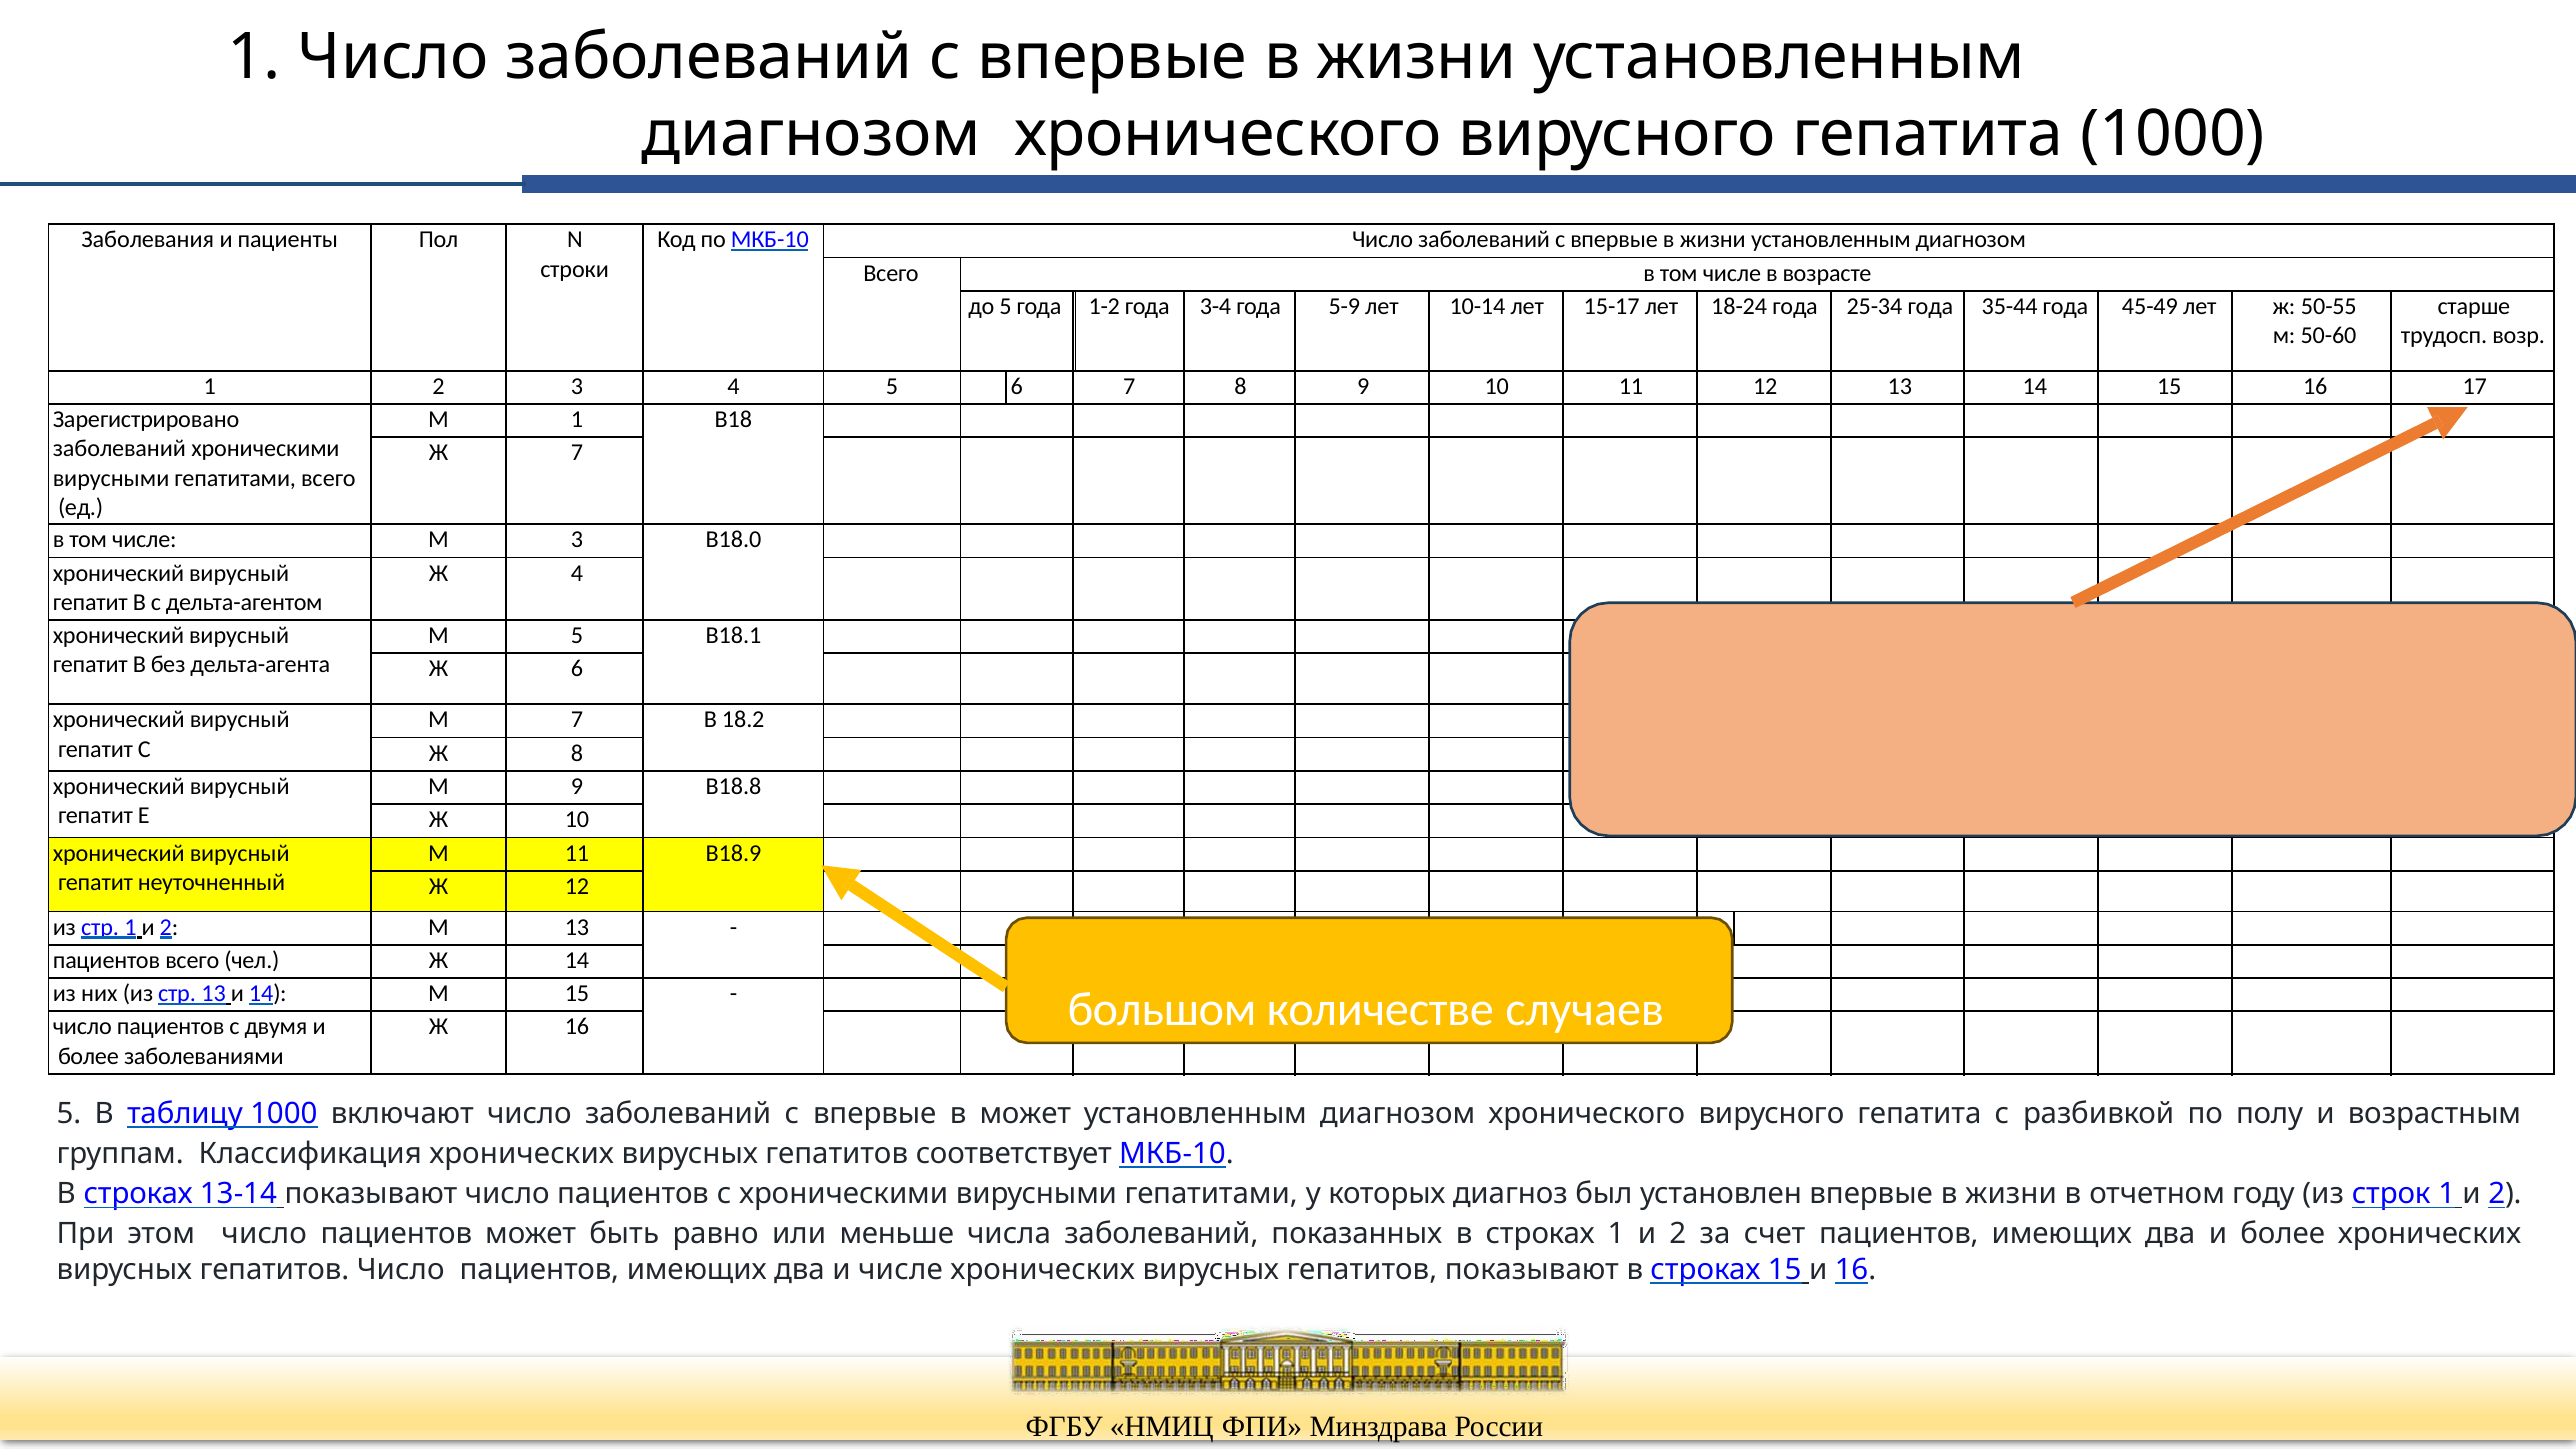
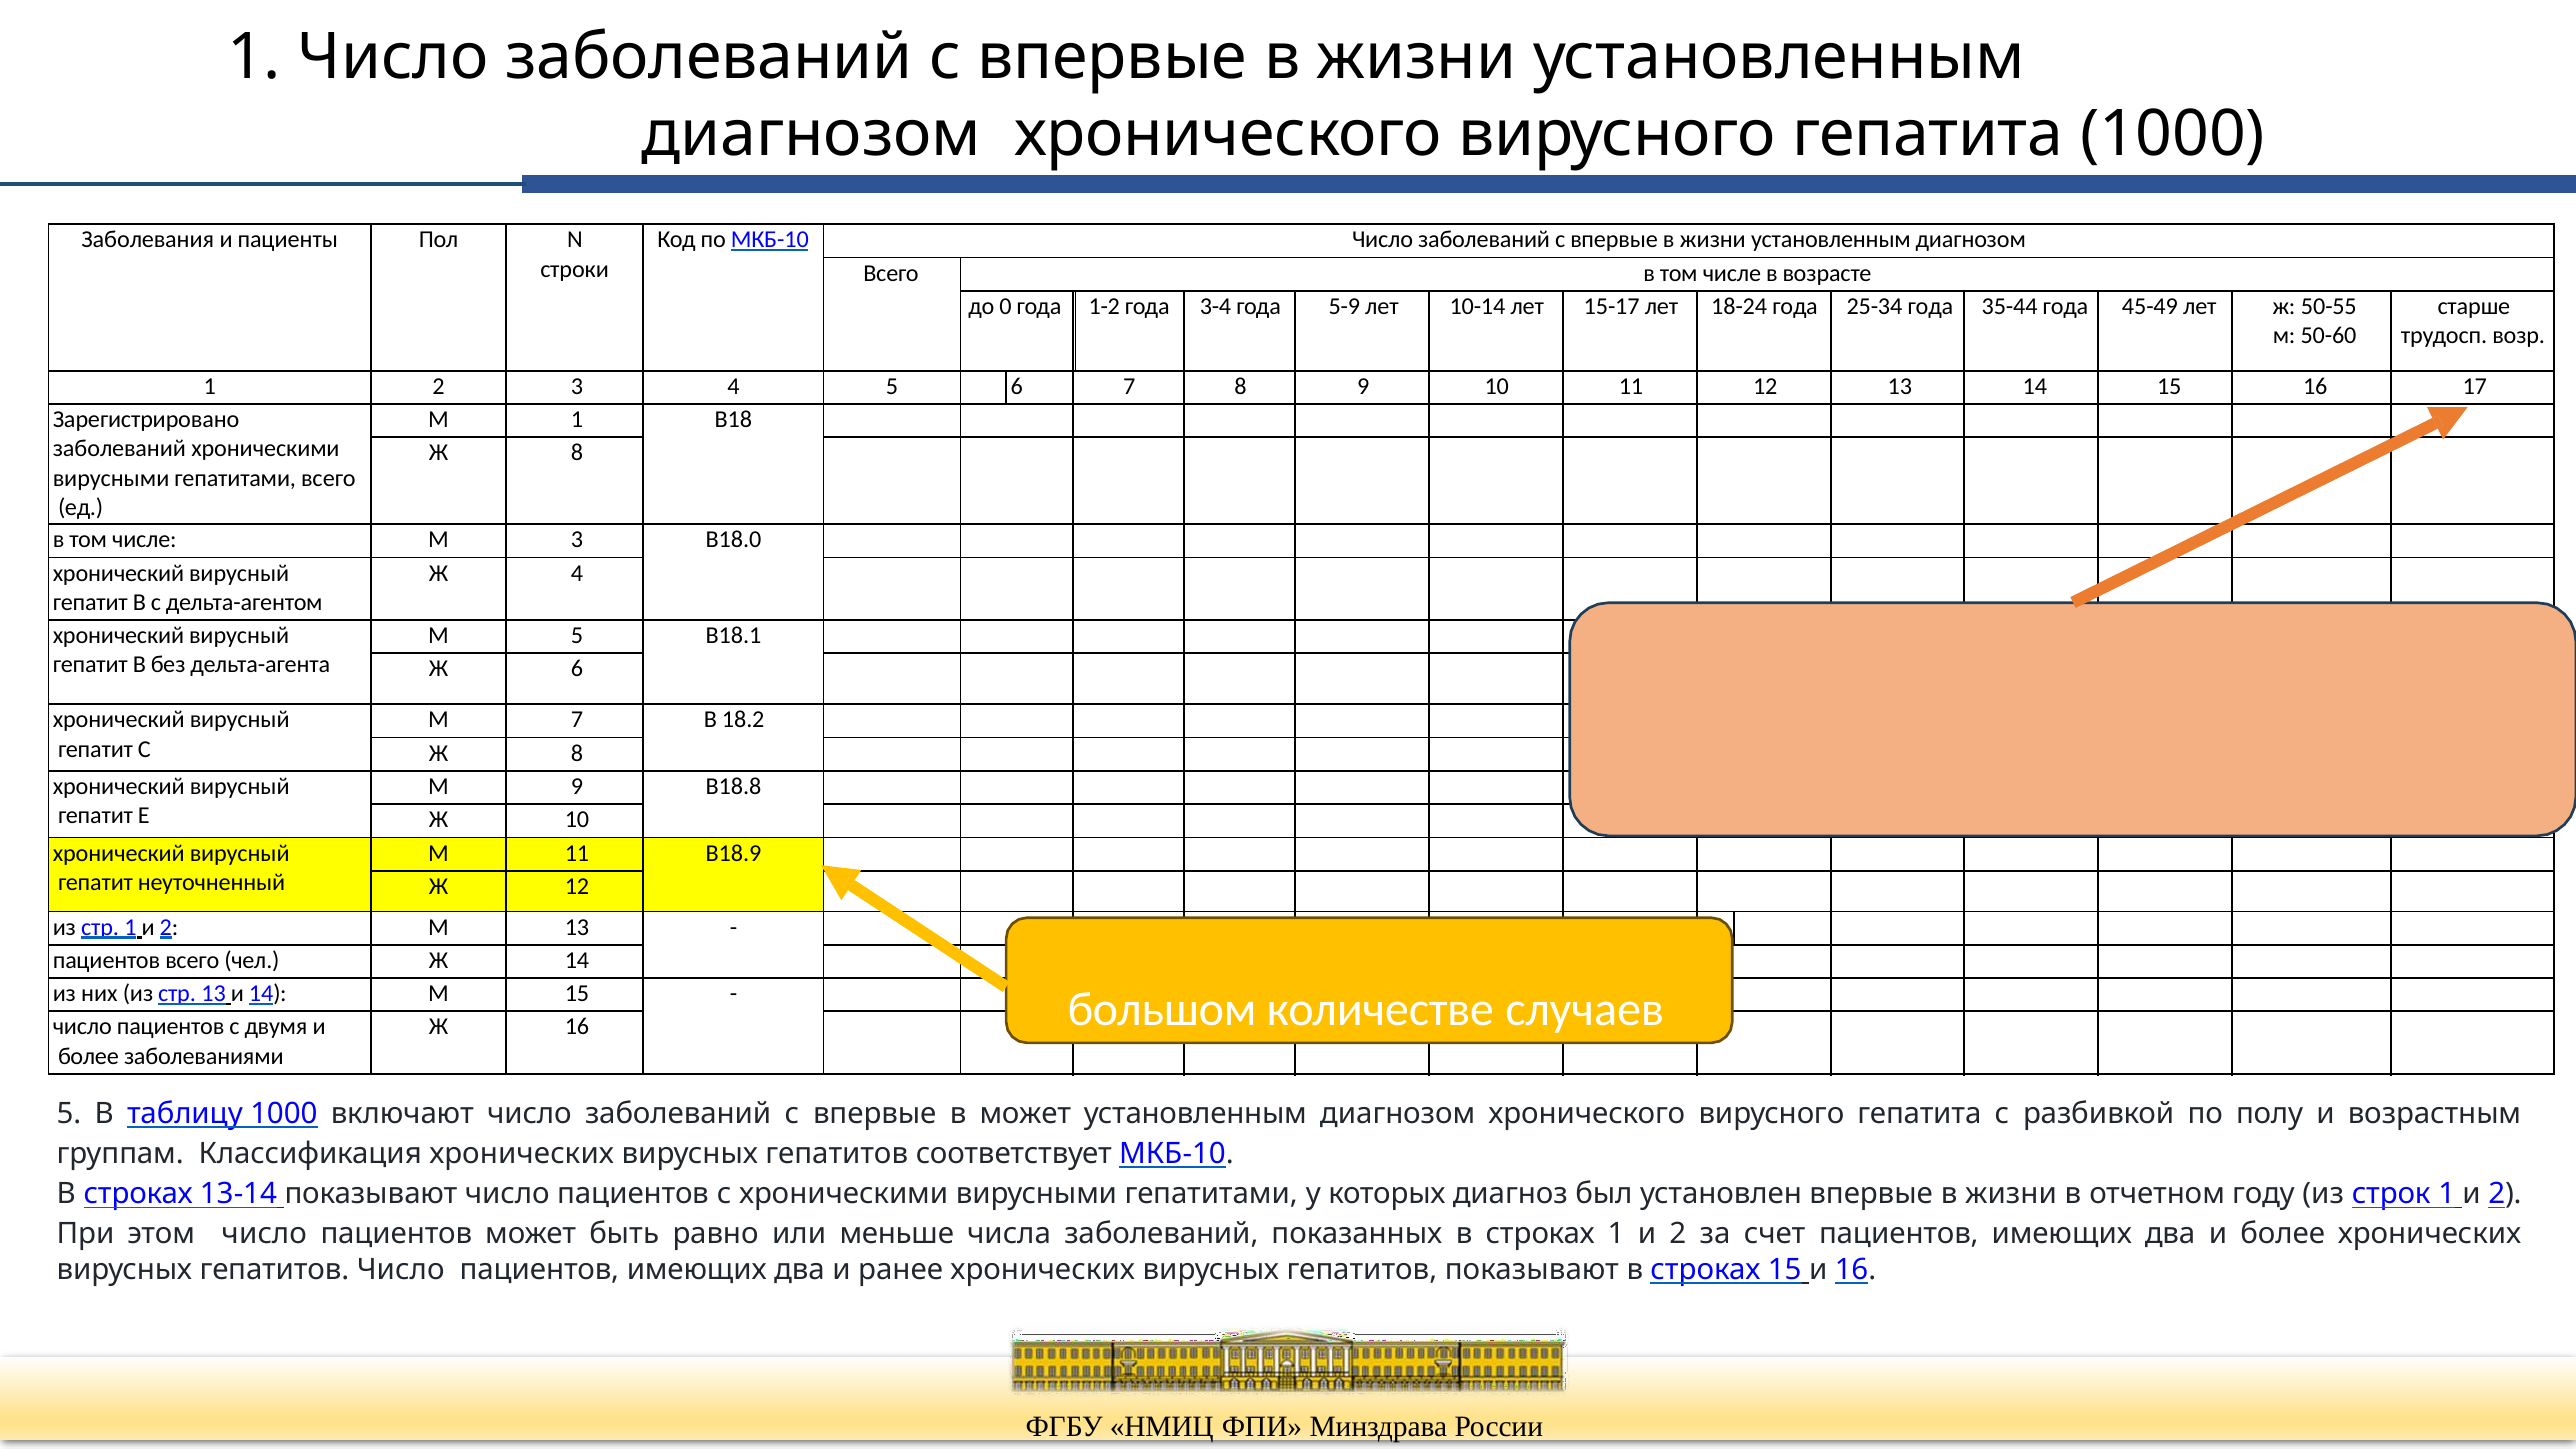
до 5: 5 -> 0
7 at (577, 453): 7 -> 8
и числе: числе -> ранее
